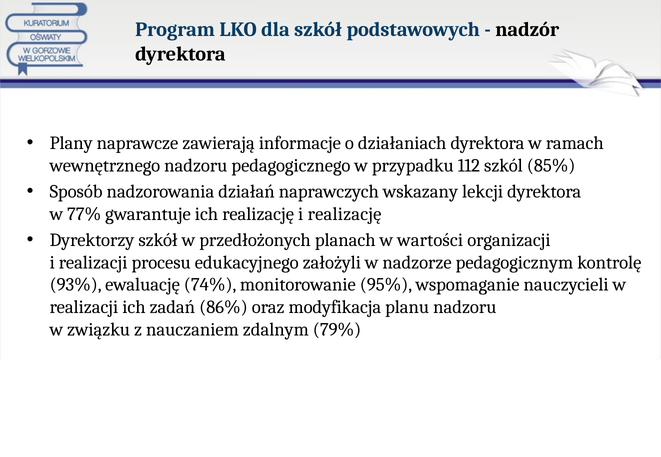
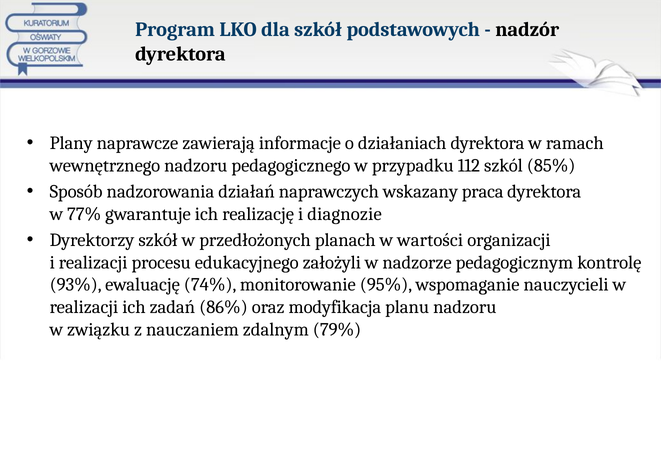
lekcji: lekcji -> praca
i realizację: realizację -> diagnozie
